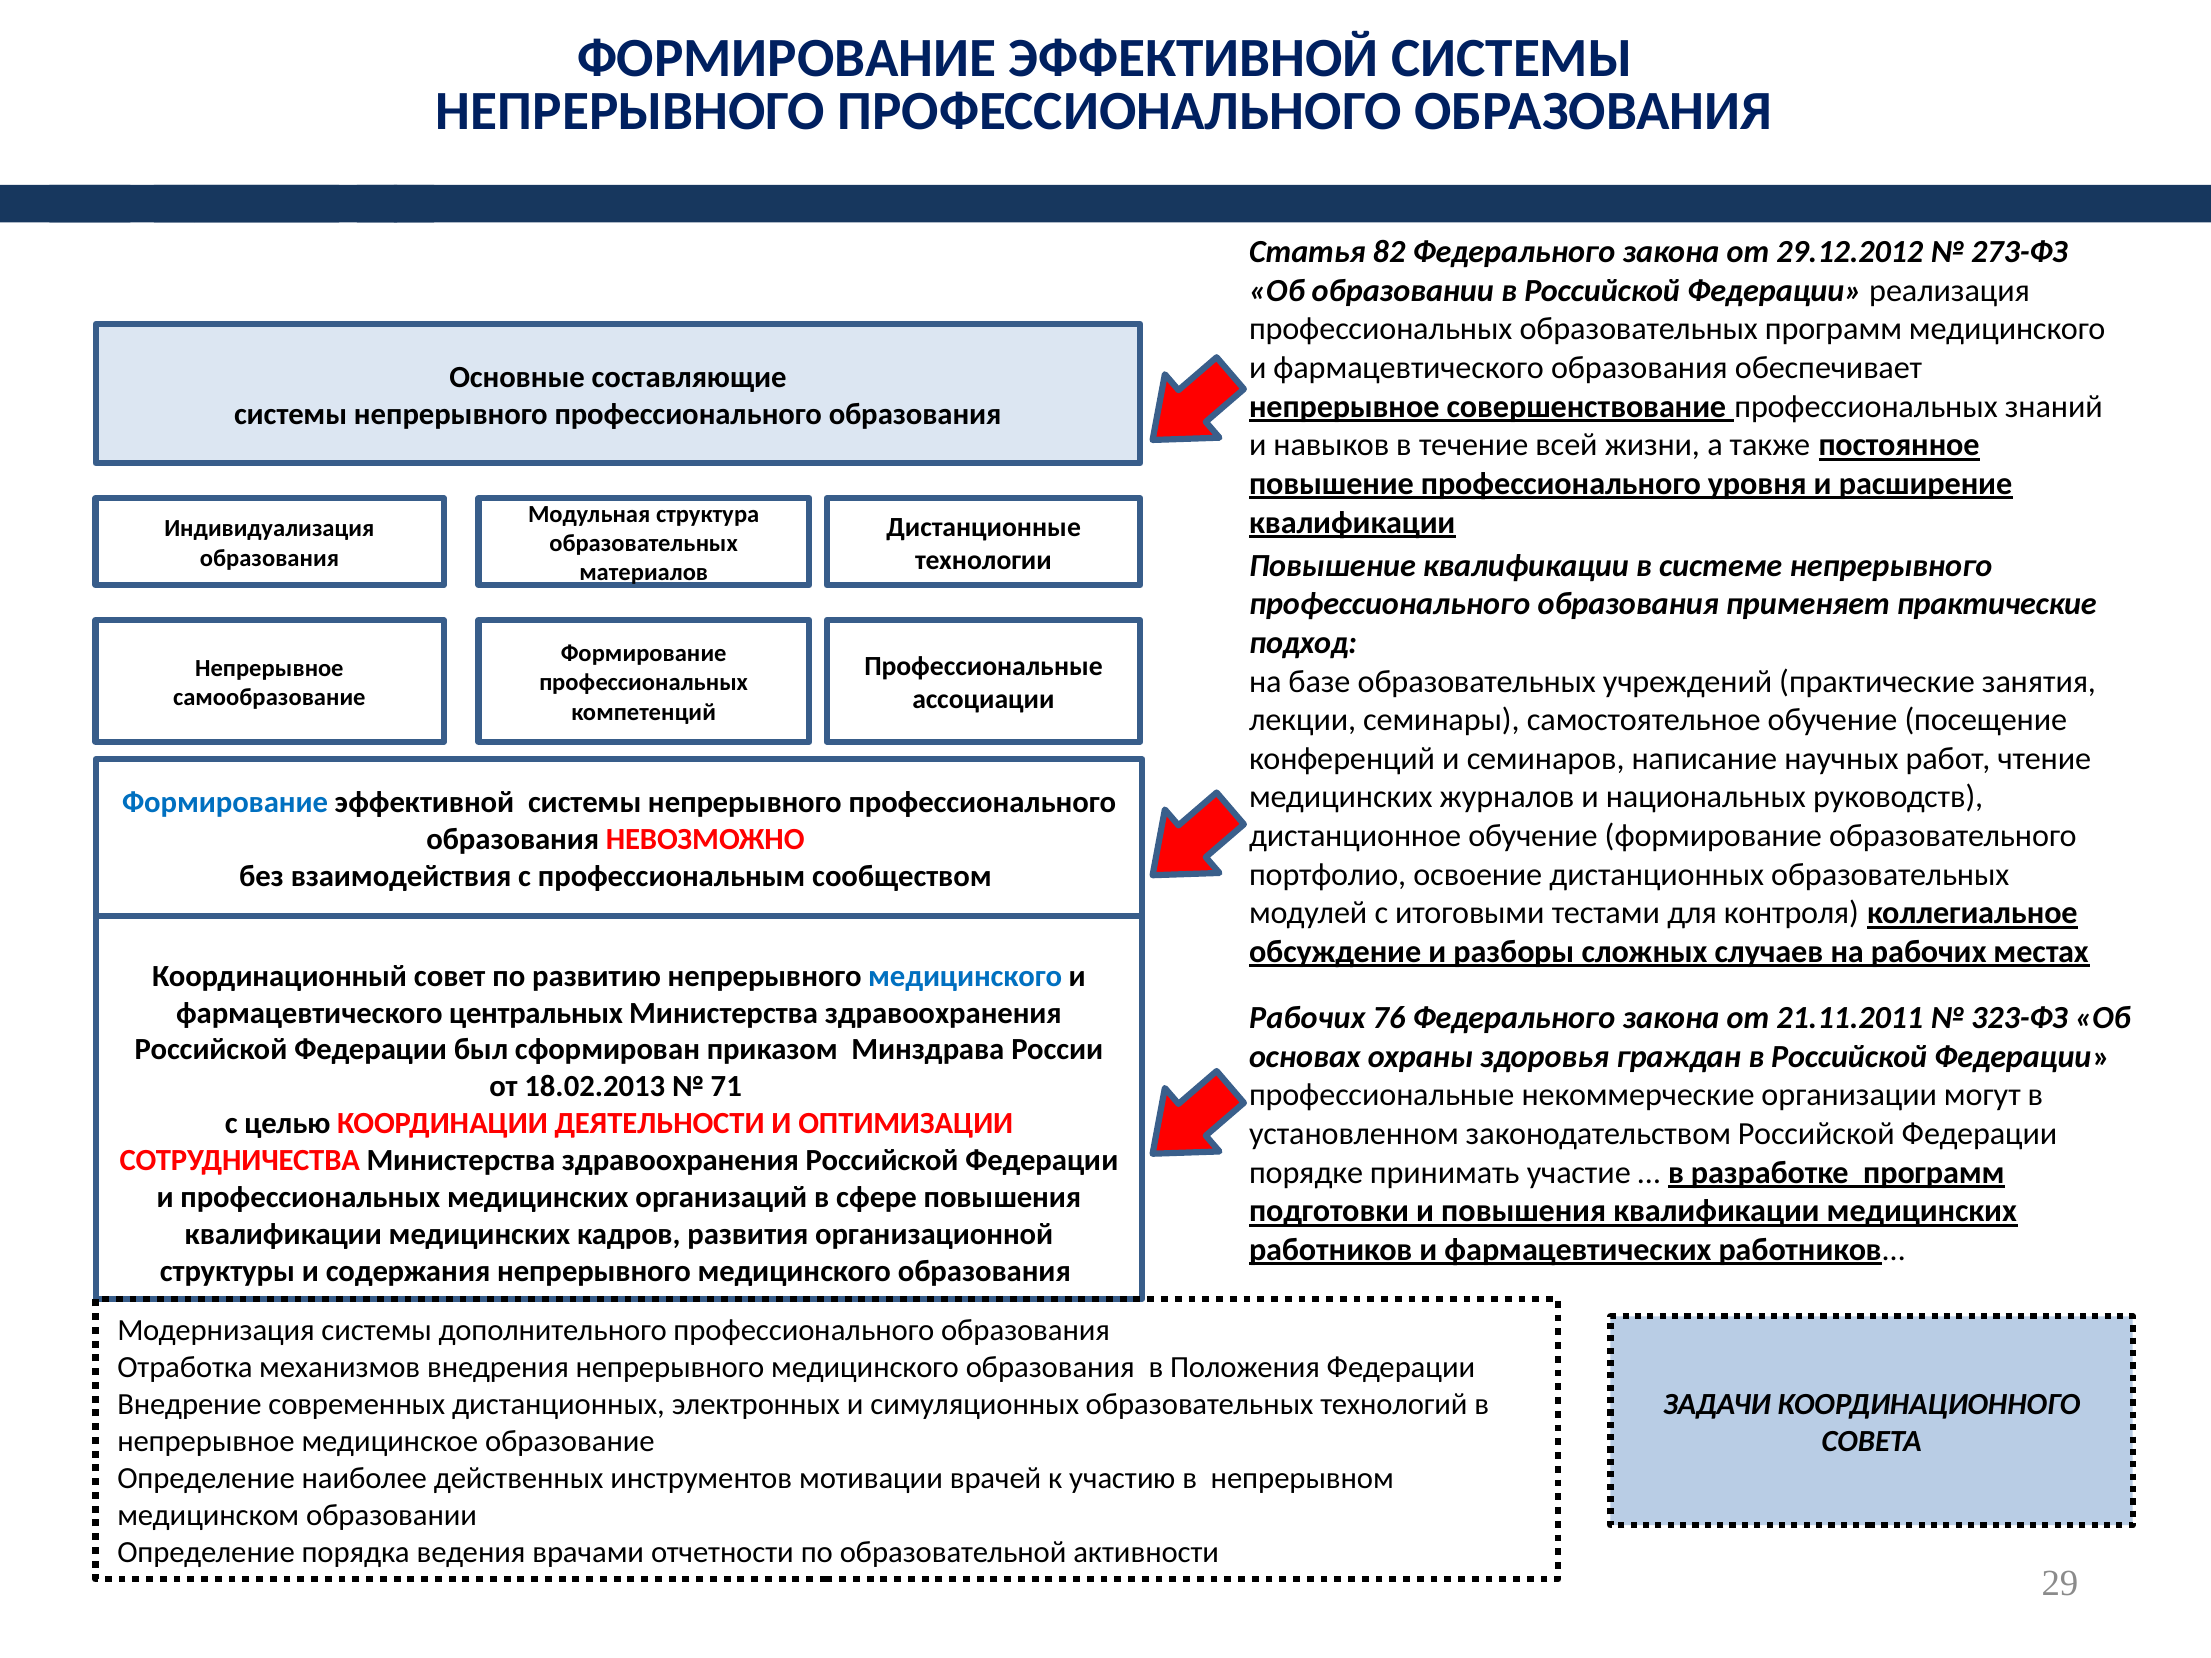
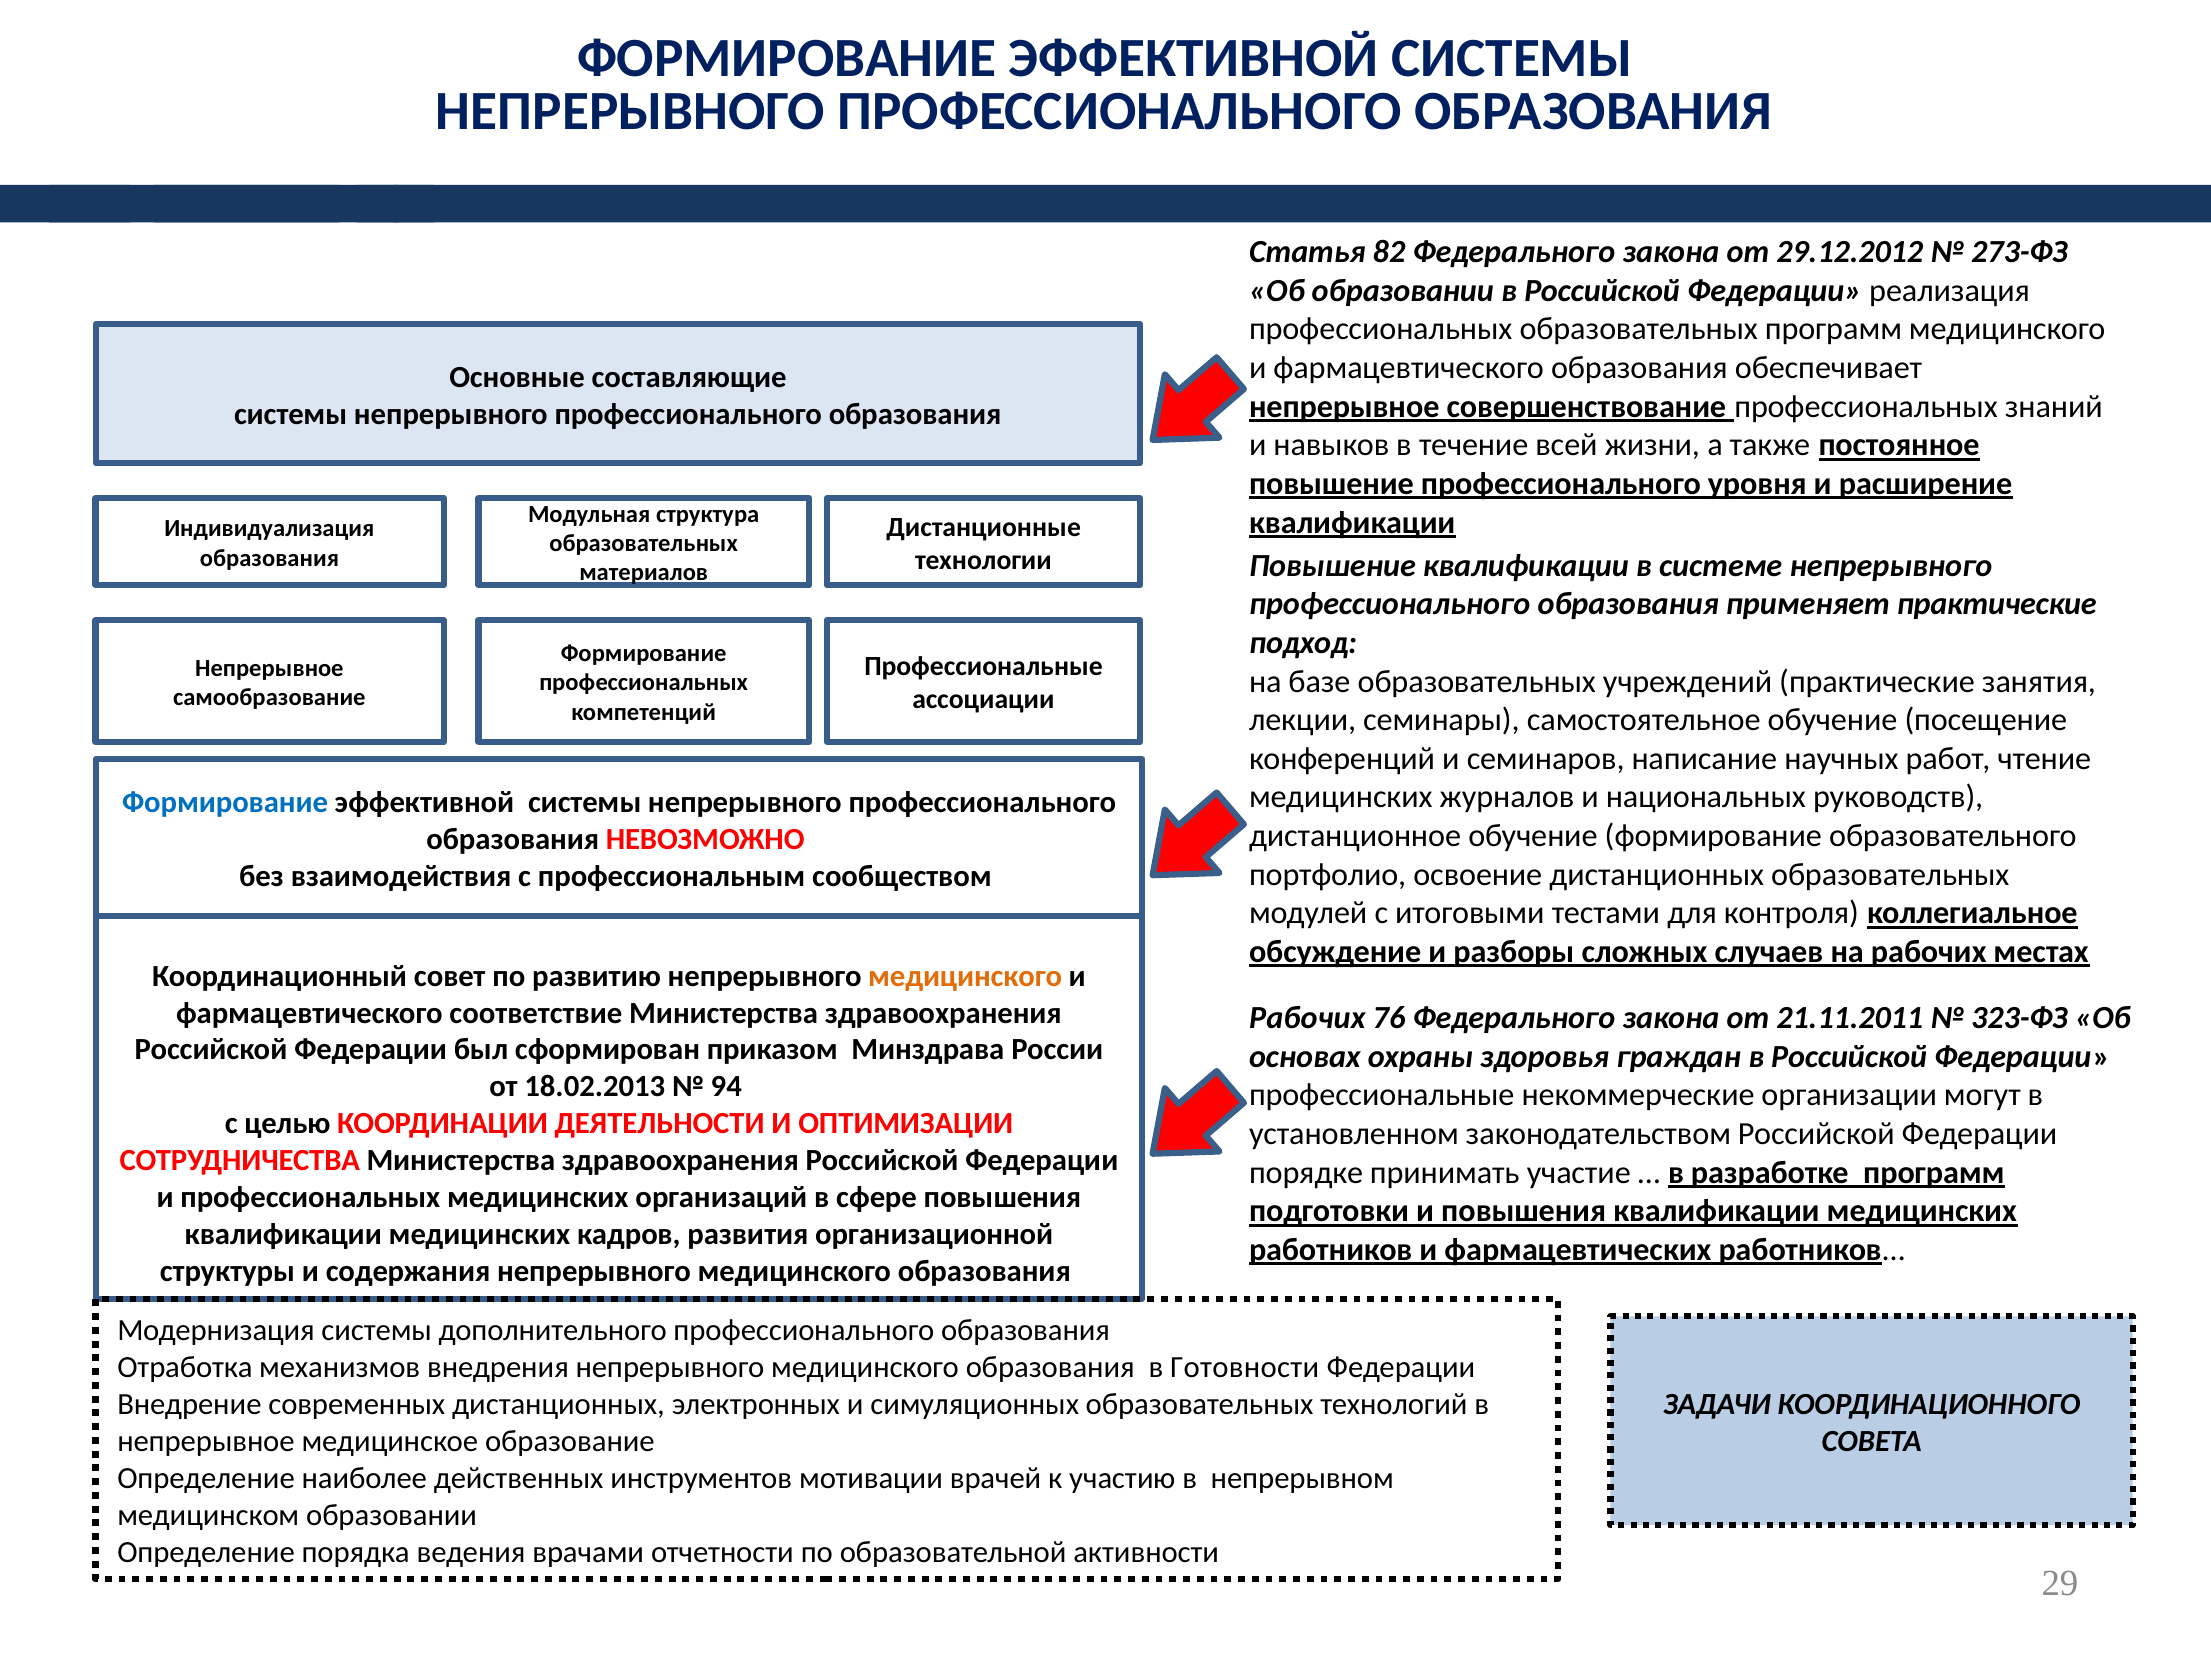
медицинского at (965, 976) colour: blue -> orange
центральных: центральных -> соответствие
71: 71 -> 94
Положения: Положения -> Готовности
